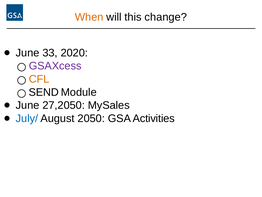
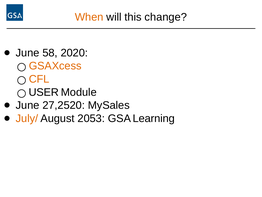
33: 33 -> 58
GSAXcess colour: purple -> orange
SEND: SEND -> USER
27,2050: 27,2050 -> 27,2520
July/ colour: blue -> orange
2050: 2050 -> 2053
Activities: Activities -> Learning
